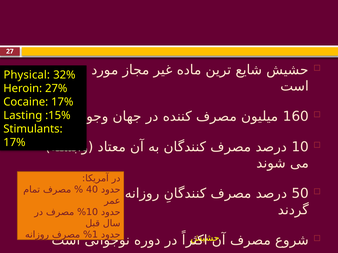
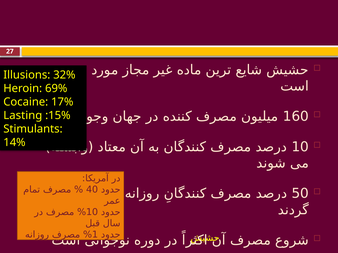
Physical: Physical -> Illusions
27%: 27% -> 69%
17% at (14, 143): 17% -> 14%
